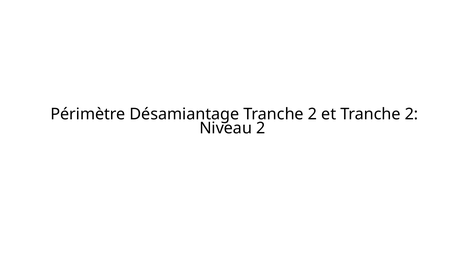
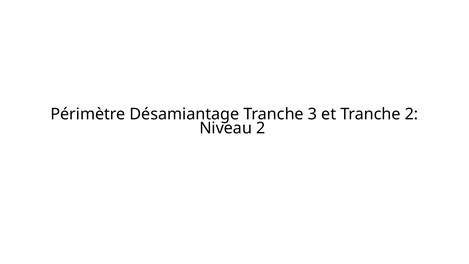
Désamiantage Tranche 2: 2 -> 3
